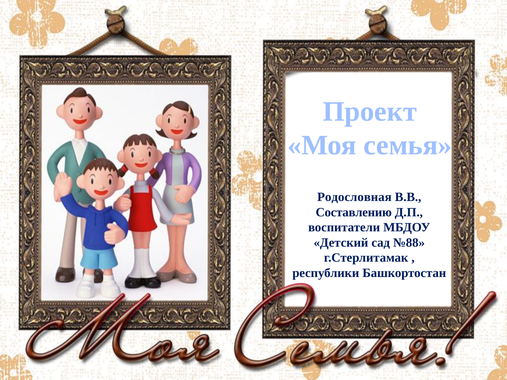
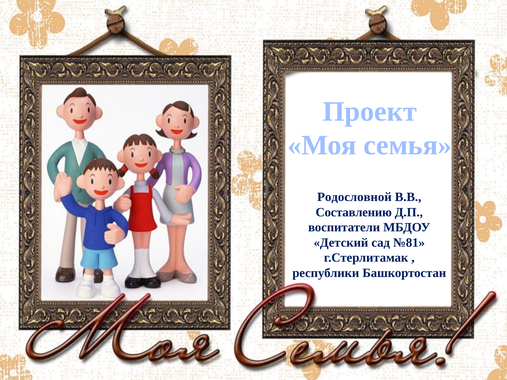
Родословная: Родословная -> Родословной
№88: №88 -> №81
